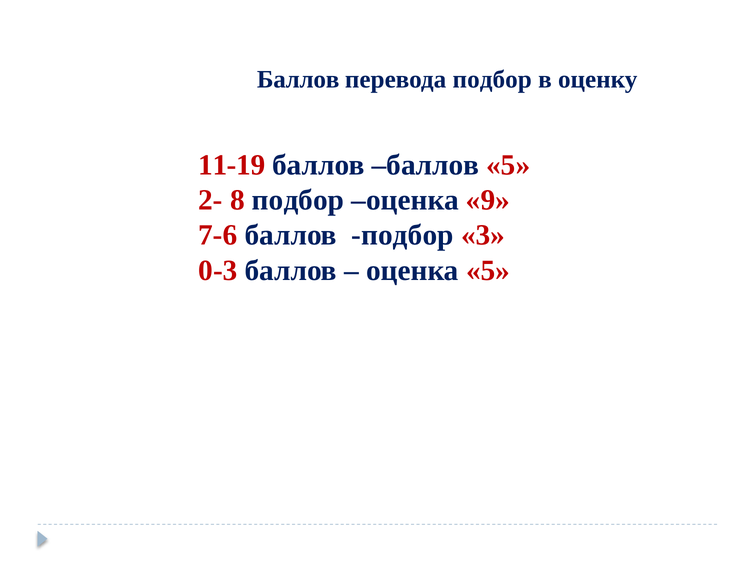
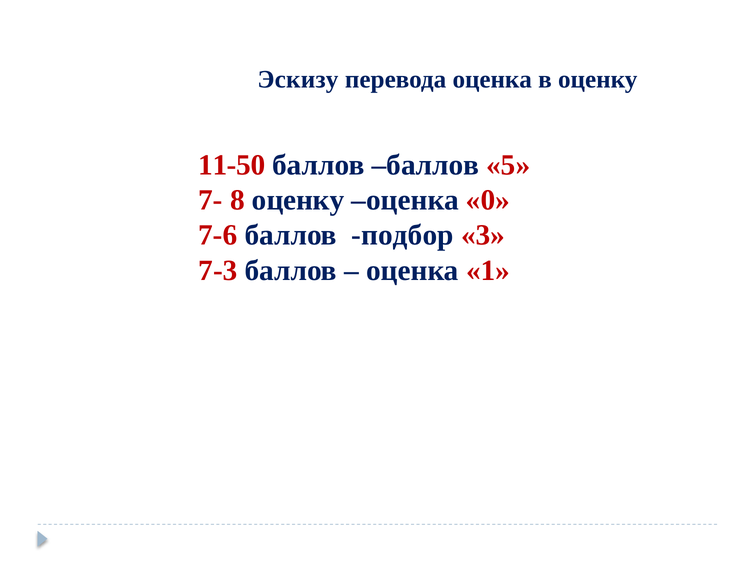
Баллов at (298, 80): Баллов -> Эскизу
перевода подбор: подбор -> оценка
11-19: 11-19 -> 11-50
2-: 2- -> 7-
8 подбор: подбор -> оценку
9: 9 -> 0
0-3: 0-3 -> 7-3
оценка 5: 5 -> 1
